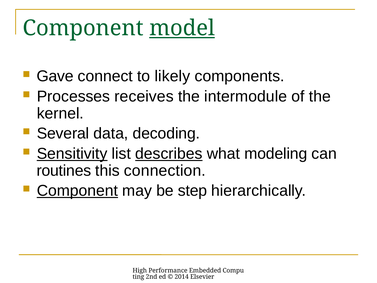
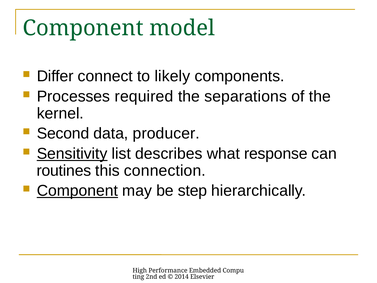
model underline: present -> none
Gave: Gave -> Differ
receives: receives -> required
intermodule: intermodule -> separations
Several: Several -> Second
decoding: decoding -> producer
describes underline: present -> none
modeling: modeling -> response
